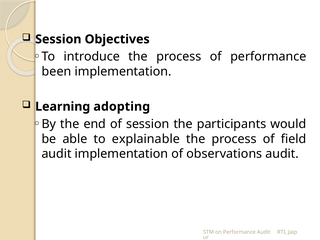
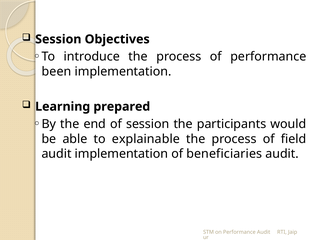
adopting: adopting -> prepared
observations: observations -> beneficiaries
